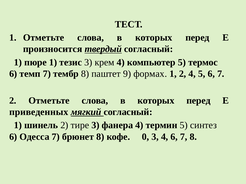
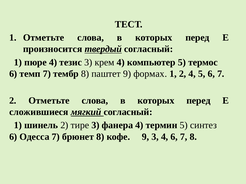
пюре 1: 1 -> 4
приведенных: приведенных -> сложившиеся
кофе 0: 0 -> 9
